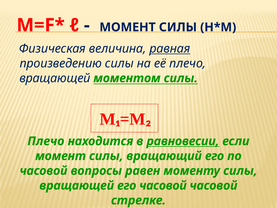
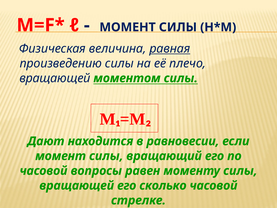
Плечо at (46, 141): Плечо -> Дают
равновесии underline: present -> none
его часовой: часовой -> сколько
